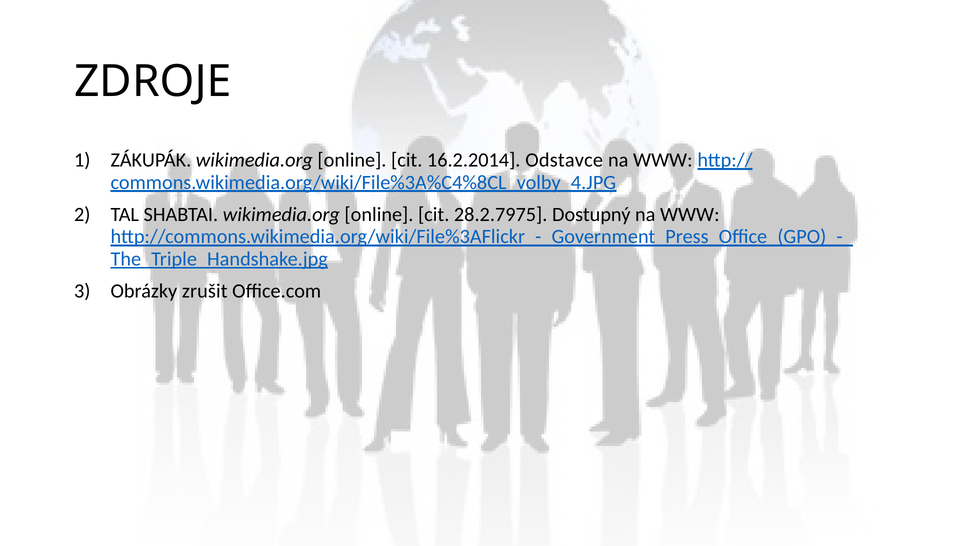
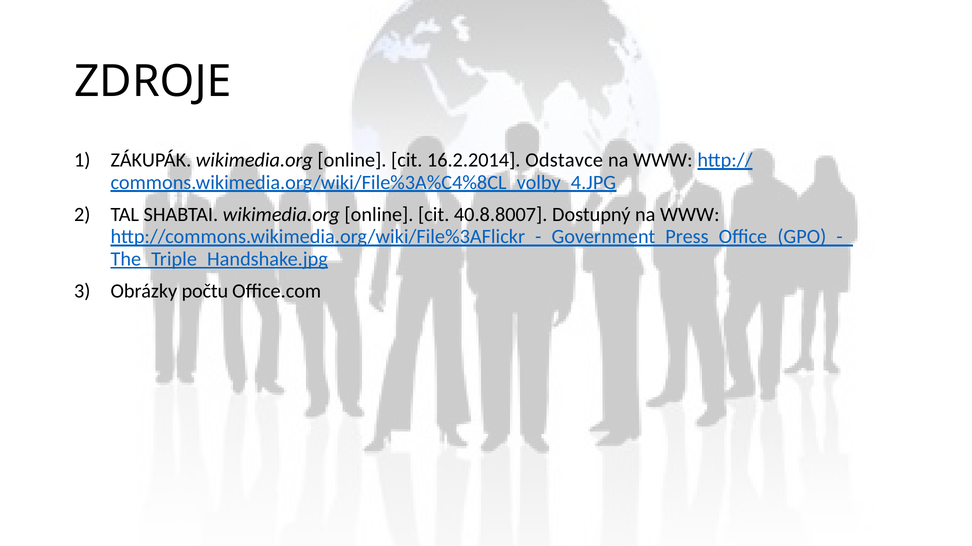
28.2.7975: 28.2.7975 -> 40.8.8007
zrušit: zrušit -> počtu
